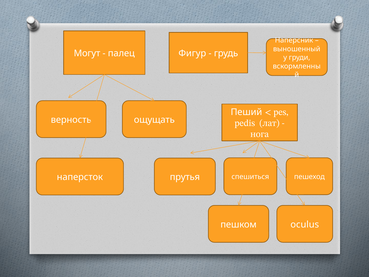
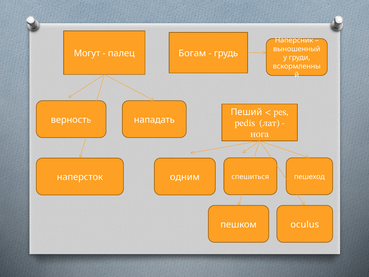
Фигур: Фигур -> Богам
ощущать: ощущать -> нападать
прутья: прутья -> одним
